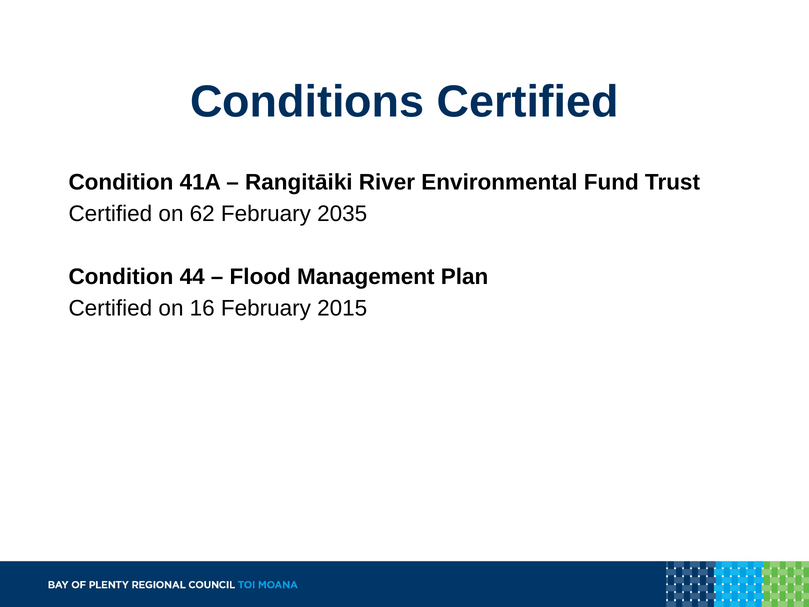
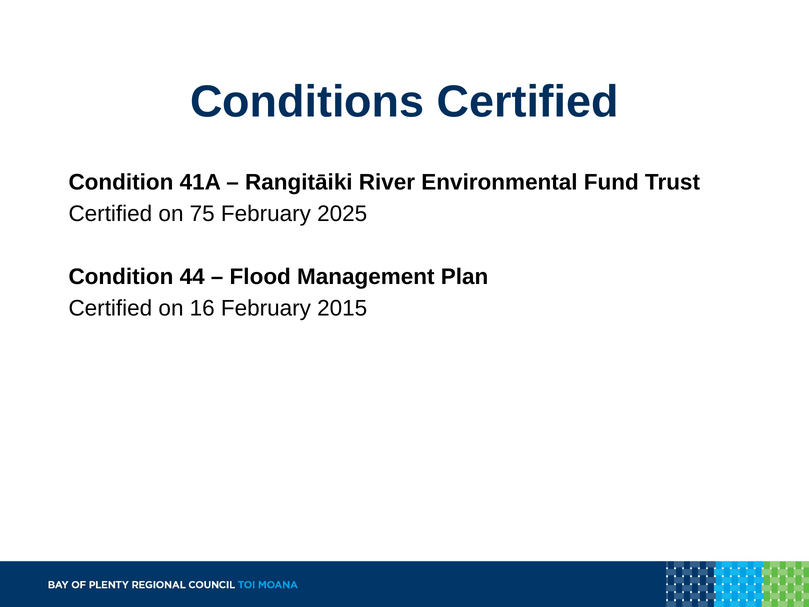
62: 62 -> 75
2035: 2035 -> 2025
